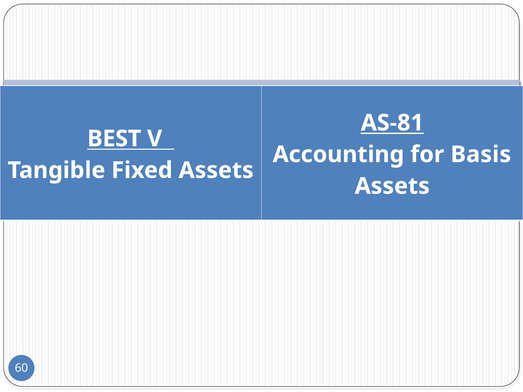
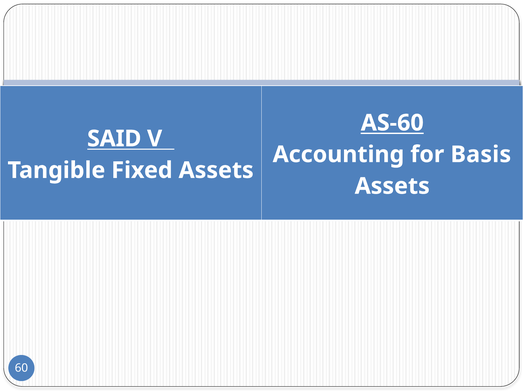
AS-81: AS-81 -> AS-60
BEST: BEST -> SAID
